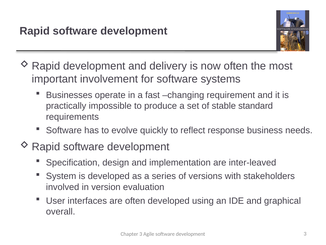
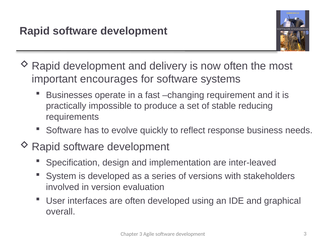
involvement: involvement -> encourages
standard: standard -> reducing
